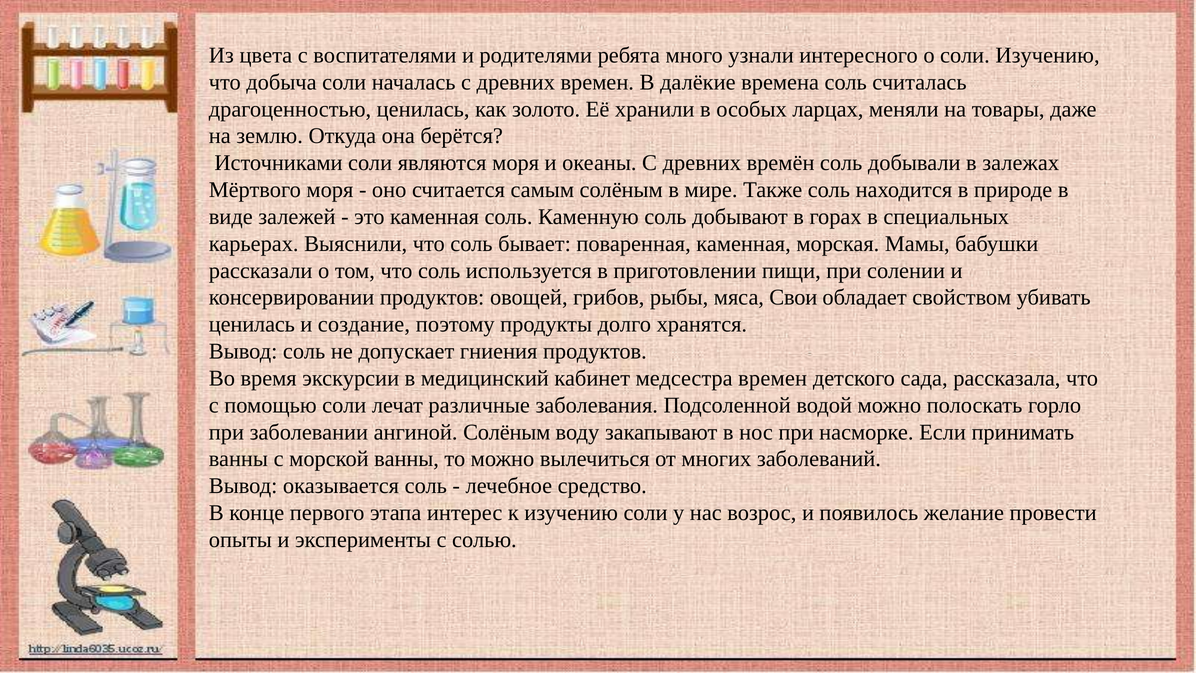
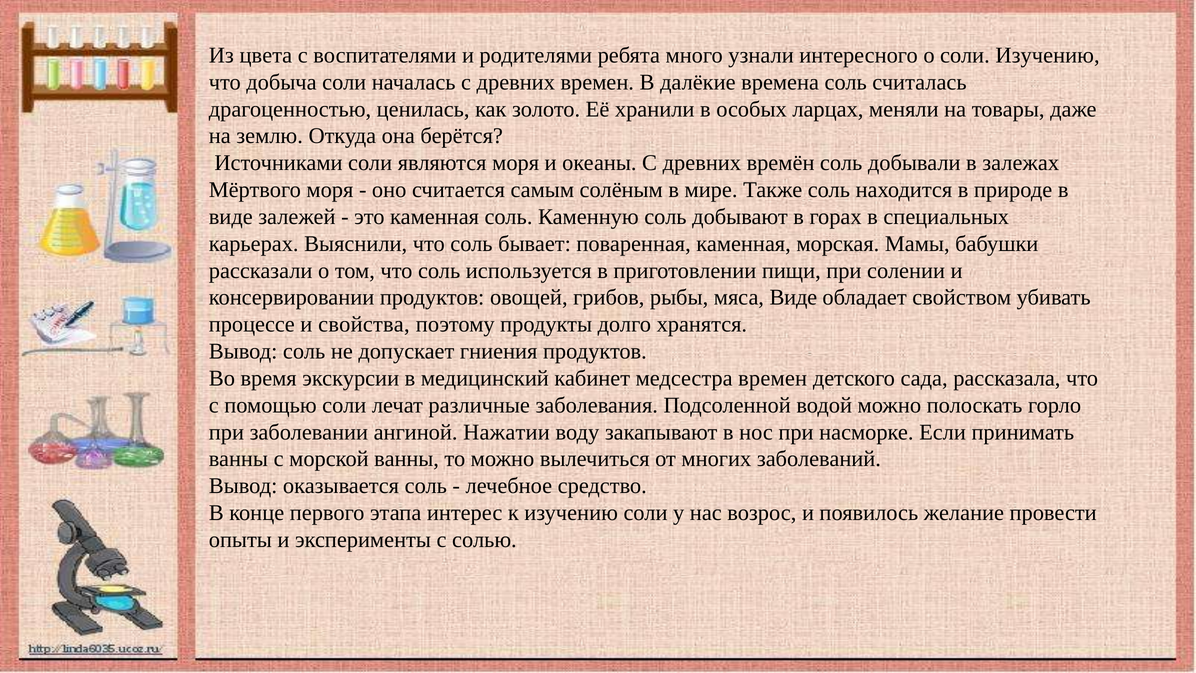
мяса Свои: Свои -> Виде
ценилась at (252, 324): ценилась -> процессе
создание: создание -> свойства
ангиной Солёным: Солёным -> Нажатии
